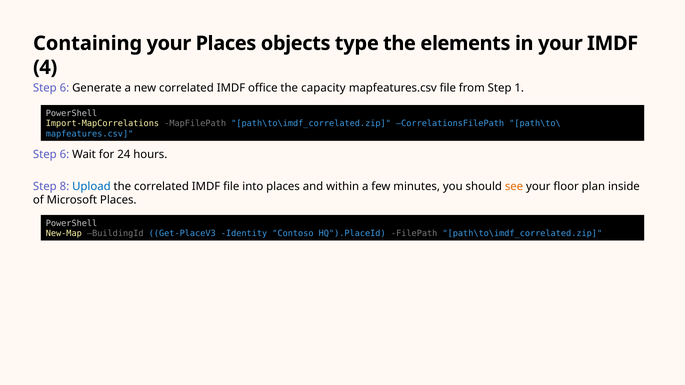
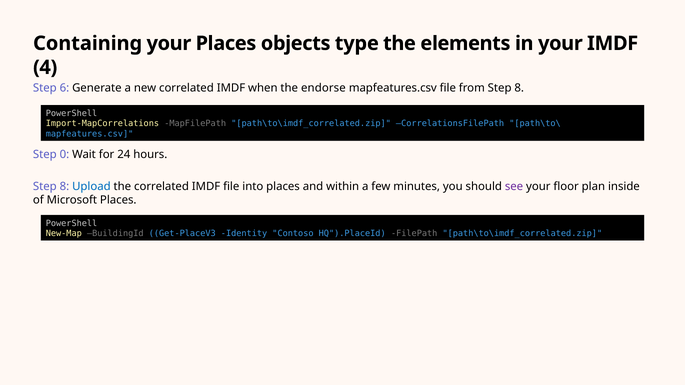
office: office -> when
capacity: capacity -> endorse
from Step 1: 1 -> 8
6 at (64, 155): 6 -> 0
see colour: orange -> purple
